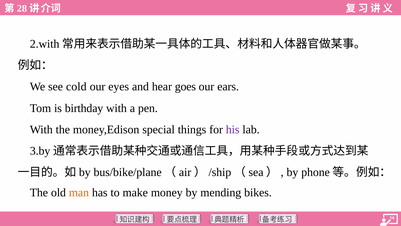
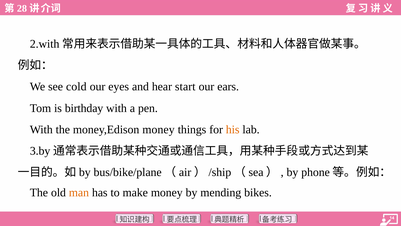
goes: goes -> start
money,Edison special: special -> money
his colour: purple -> orange
